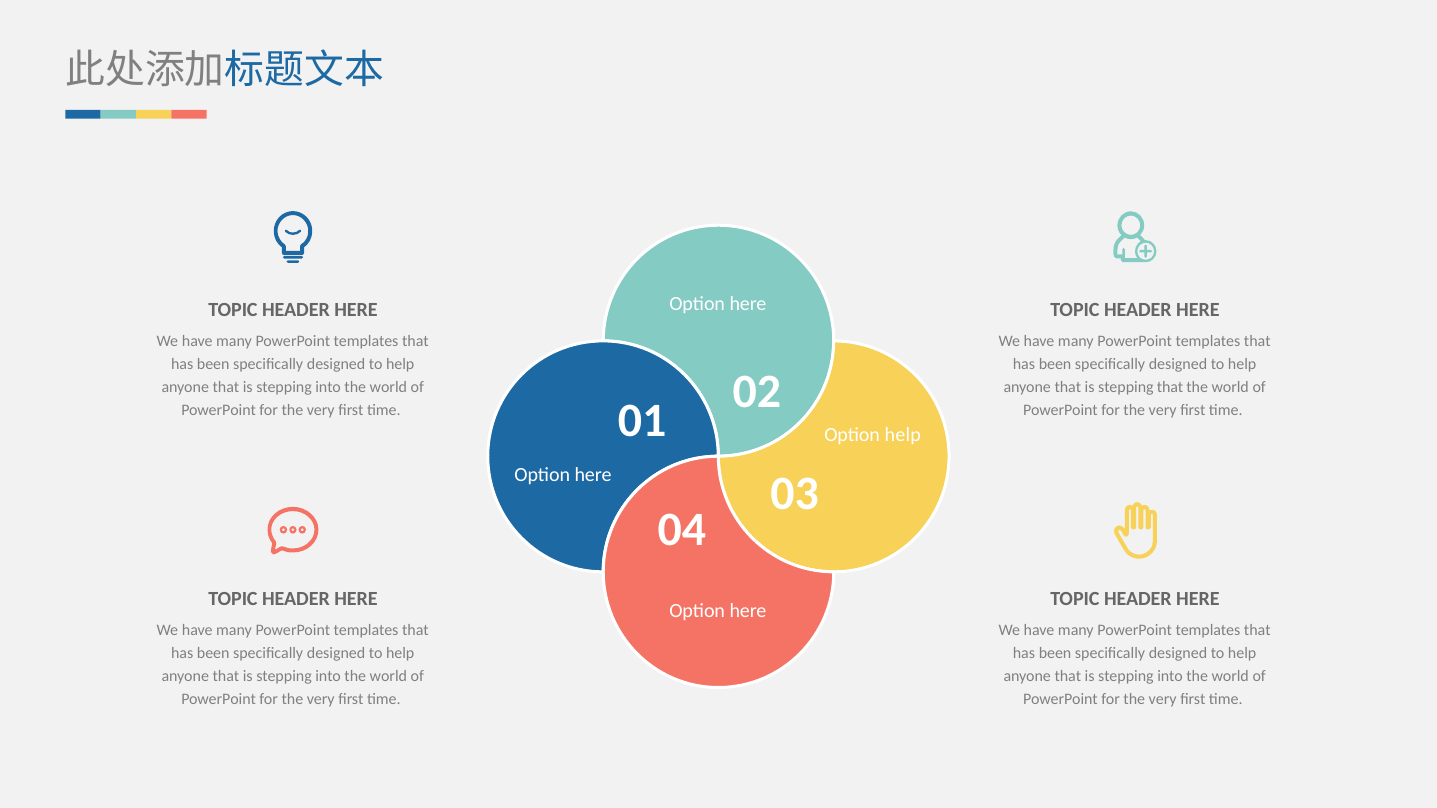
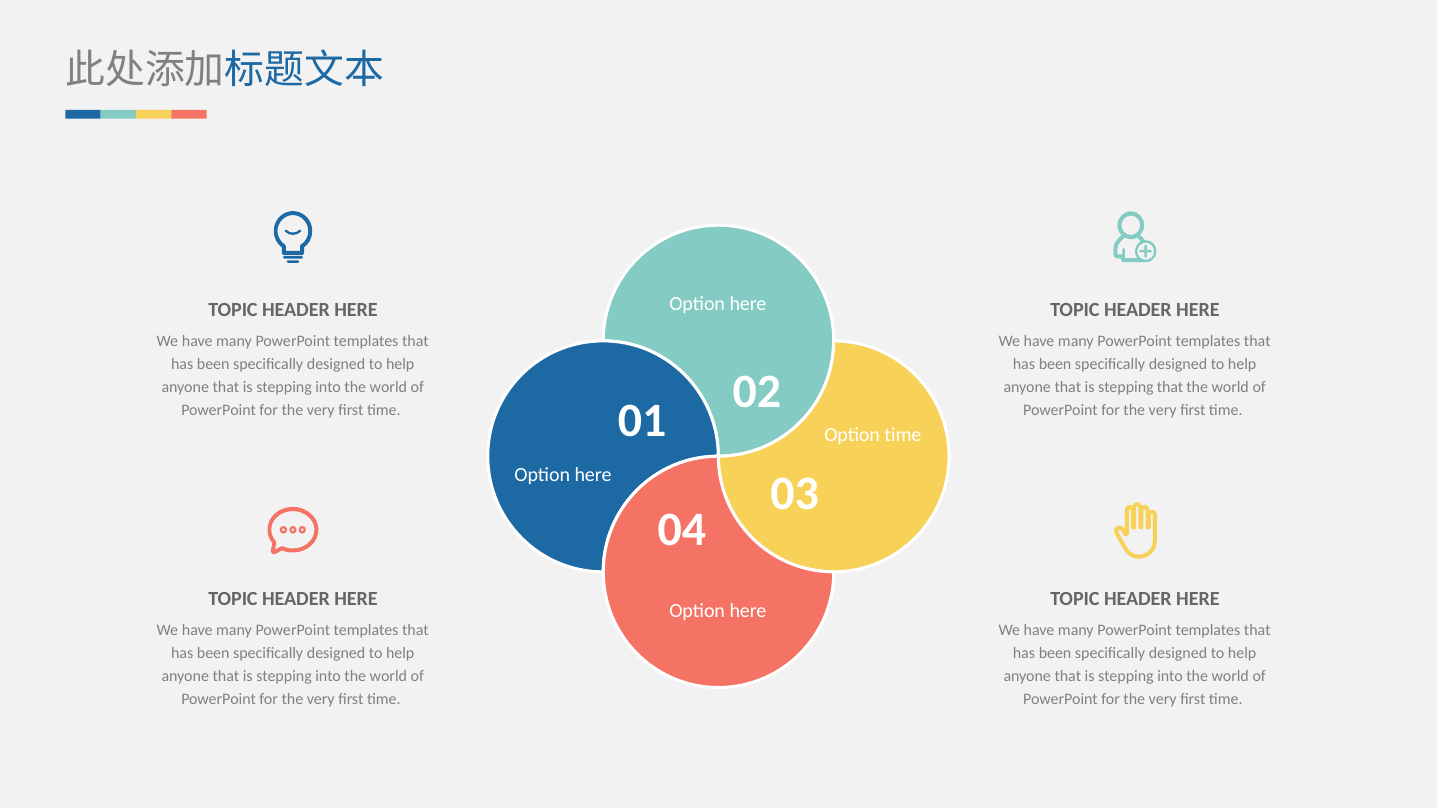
Option help: help -> time
